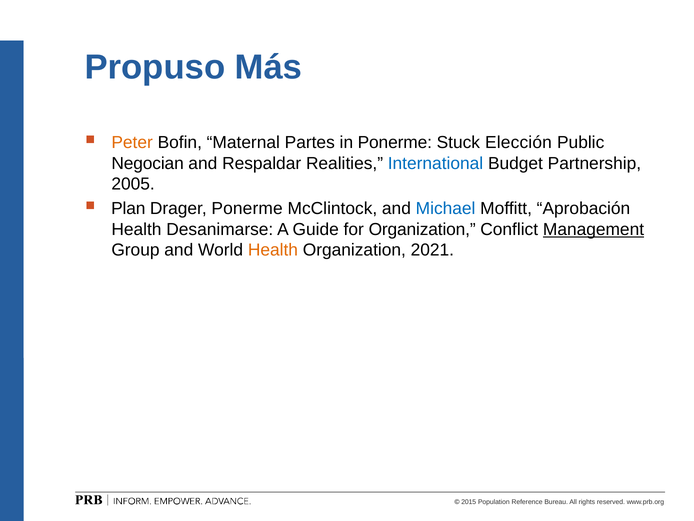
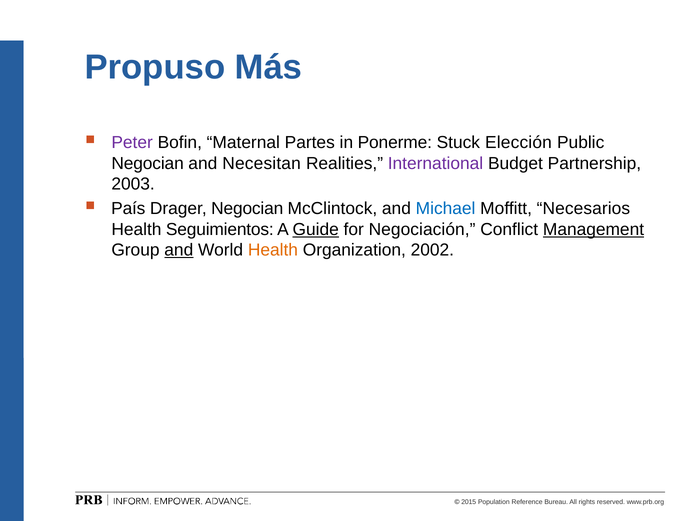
Peter colour: orange -> purple
Respaldar: Respaldar -> Necesitan
International colour: blue -> purple
2005: 2005 -> 2003
Plan: Plan -> País
Drager Ponerme: Ponerme -> Negocian
Aprobación: Aprobación -> Necesarios
Desanimarse: Desanimarse -> Seguimientos
Guide underline: none -> present
for Organization: Organization -> Negociación
and at (179, 250) underline: none -> present
2021: 2021 -> 2002
